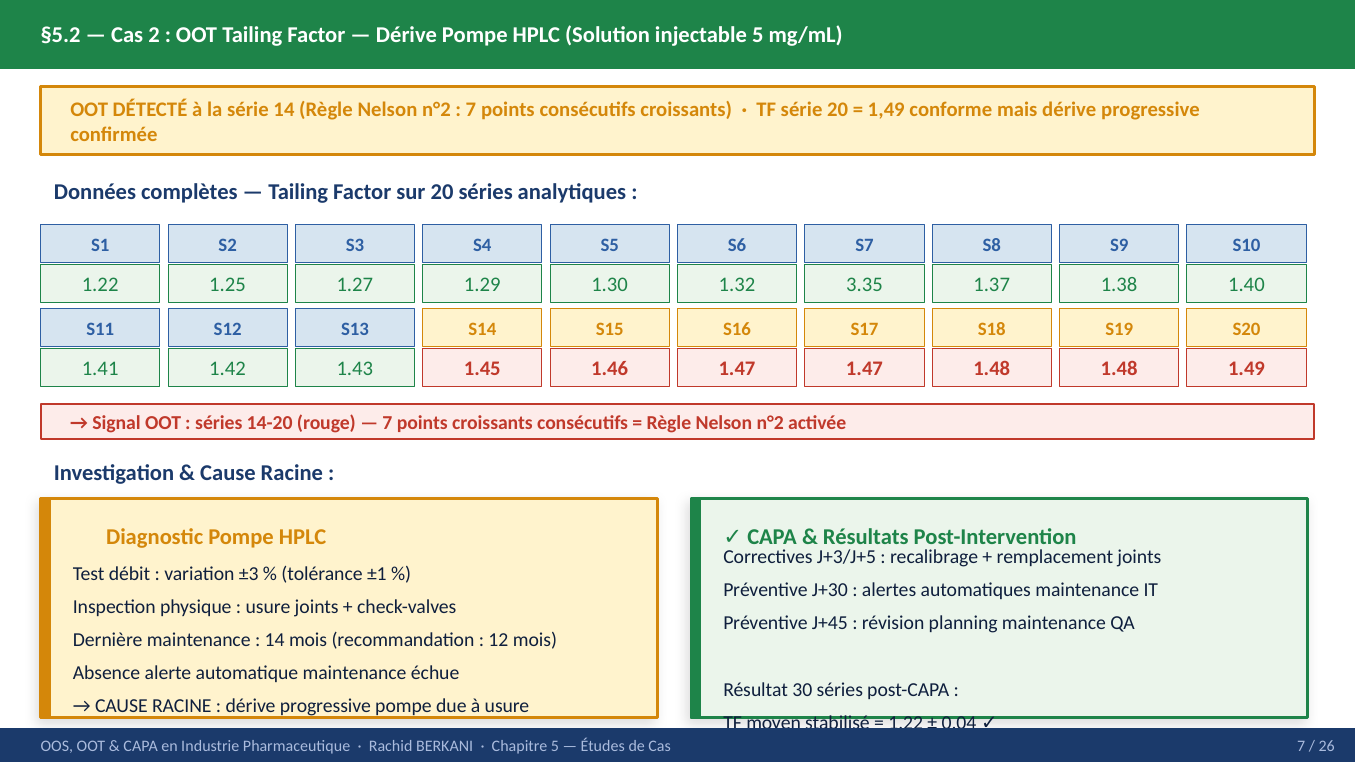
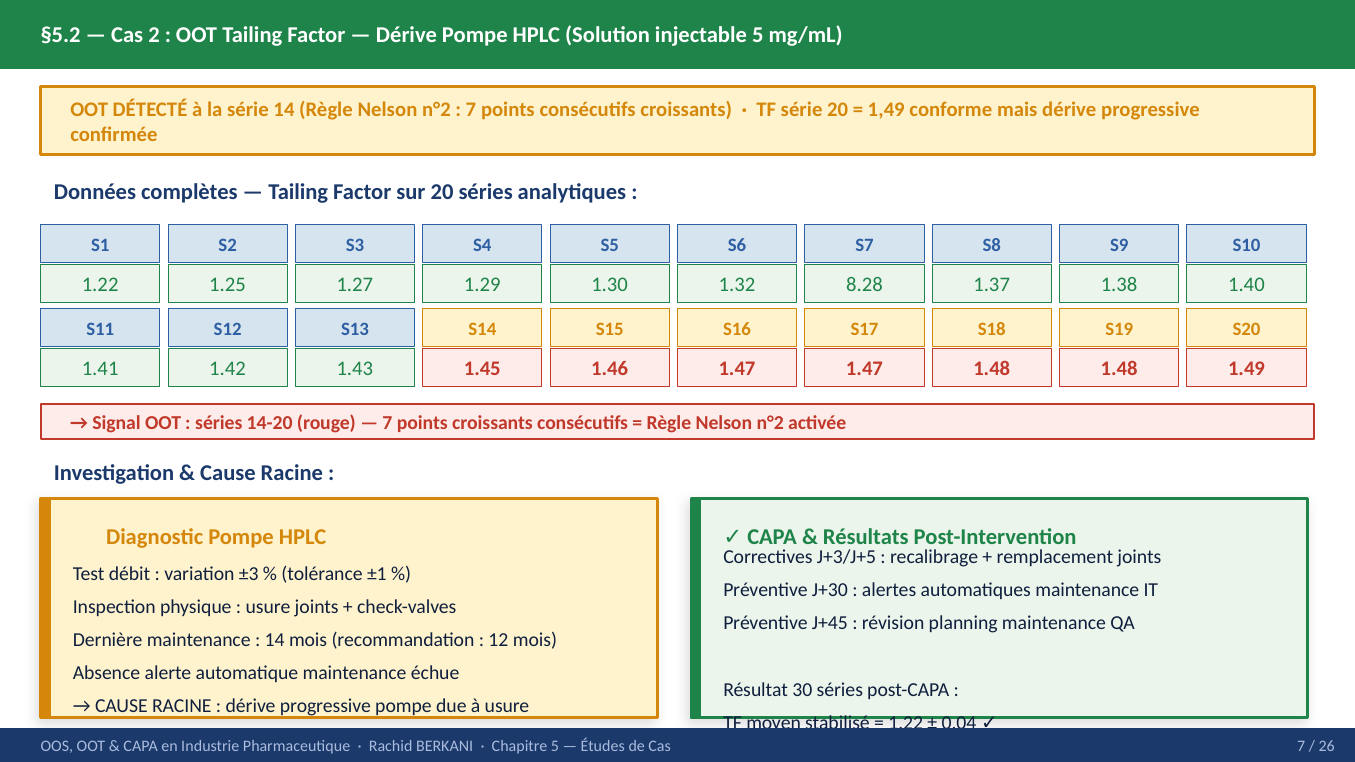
3.35: 3.35 -> 8.28
